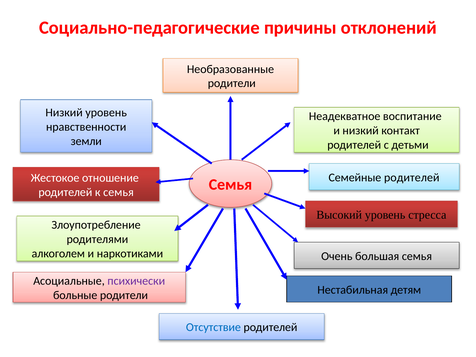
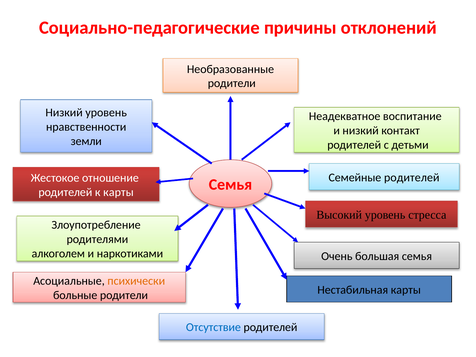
к семья: семья -> карты
психически colour: purple -> orange
Нестабильная детям: детям -> карты
